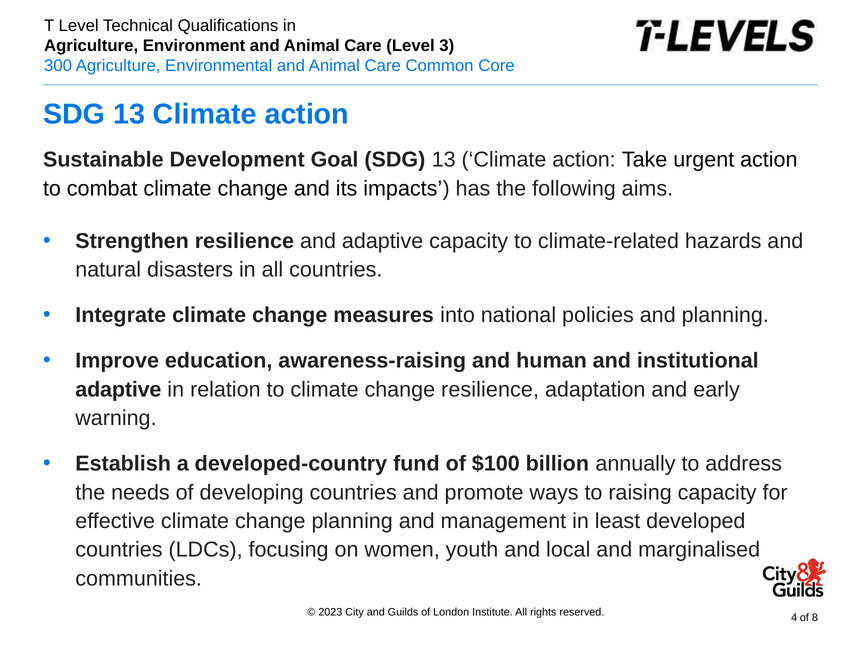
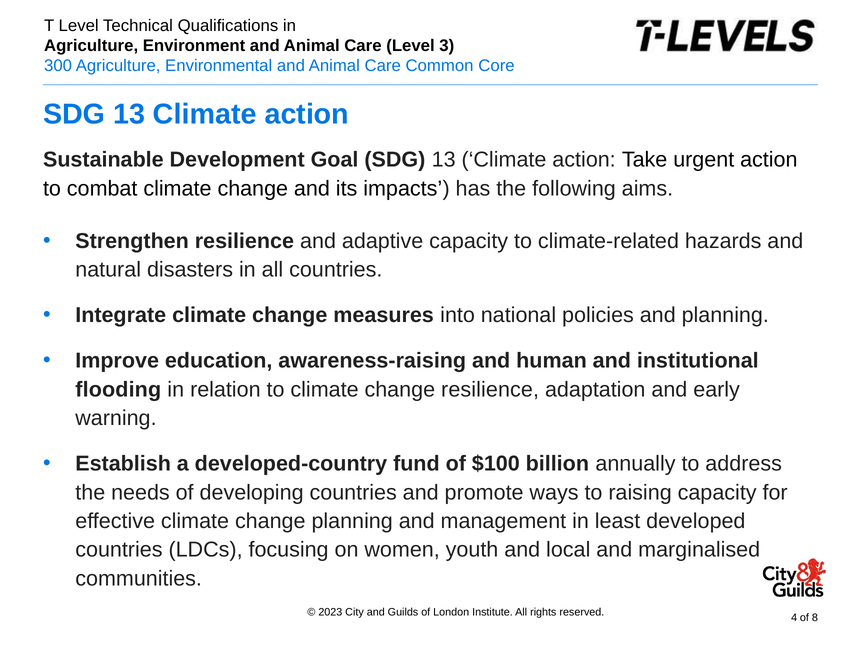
adaptive at (118, 389): adaptive -> flooding
